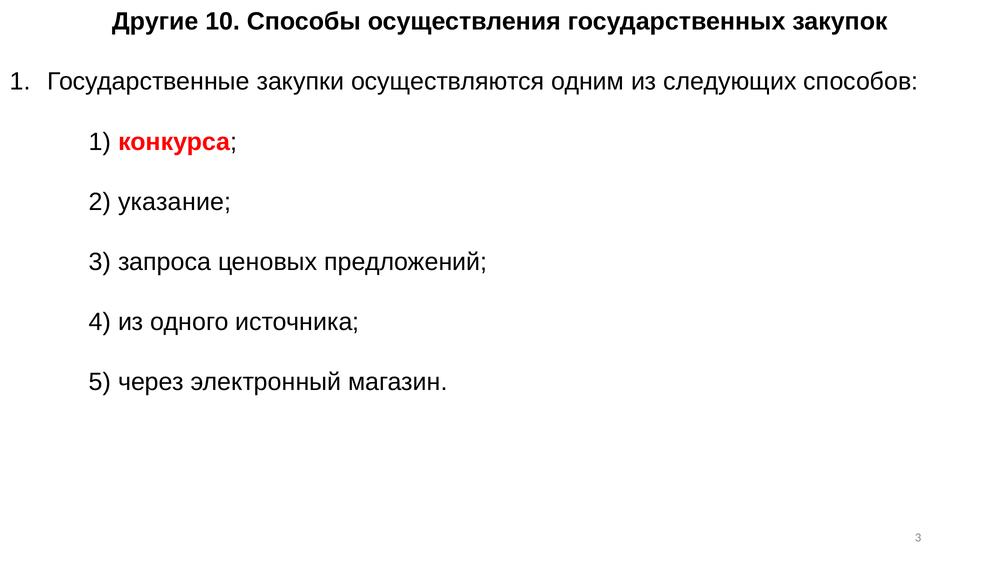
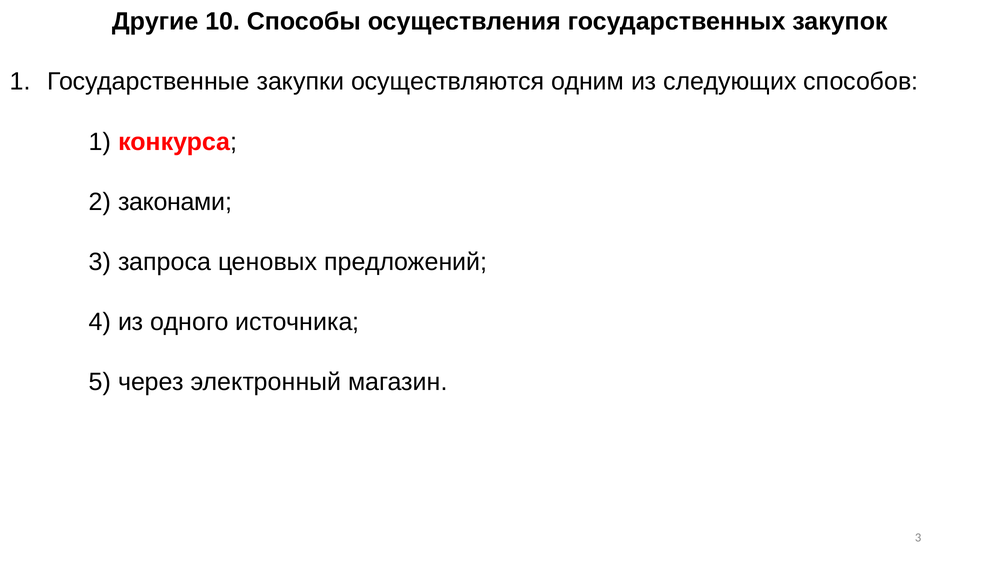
указание: указание -> законами
